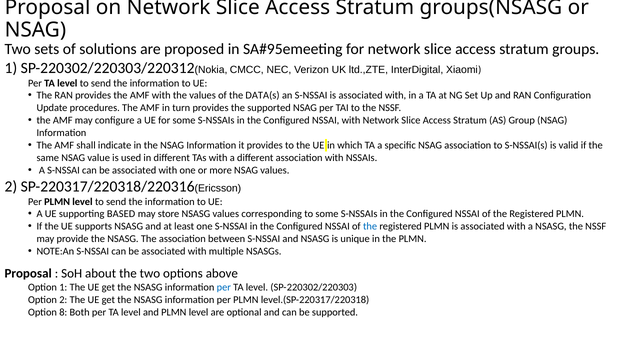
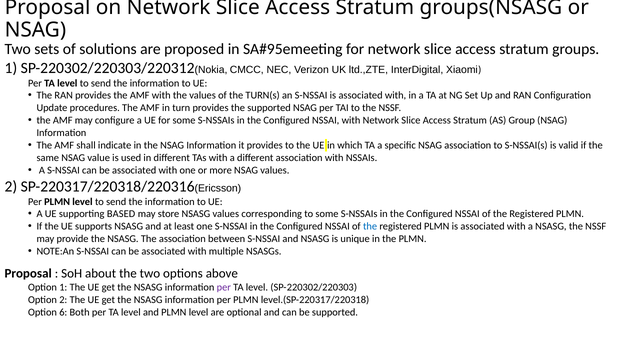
DATA(s: DATA(s -> TURN(s
per at (224, 287) colour: blue -> purple
8: 8 -> 6
